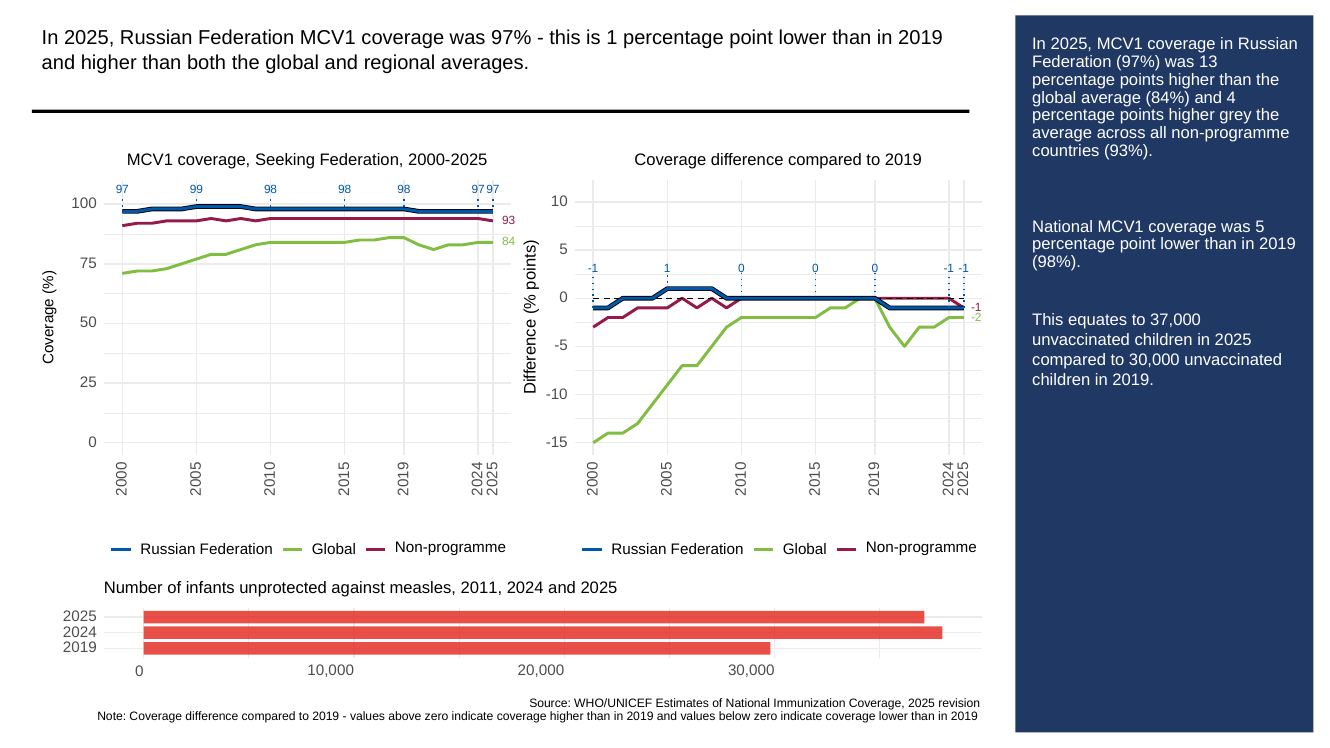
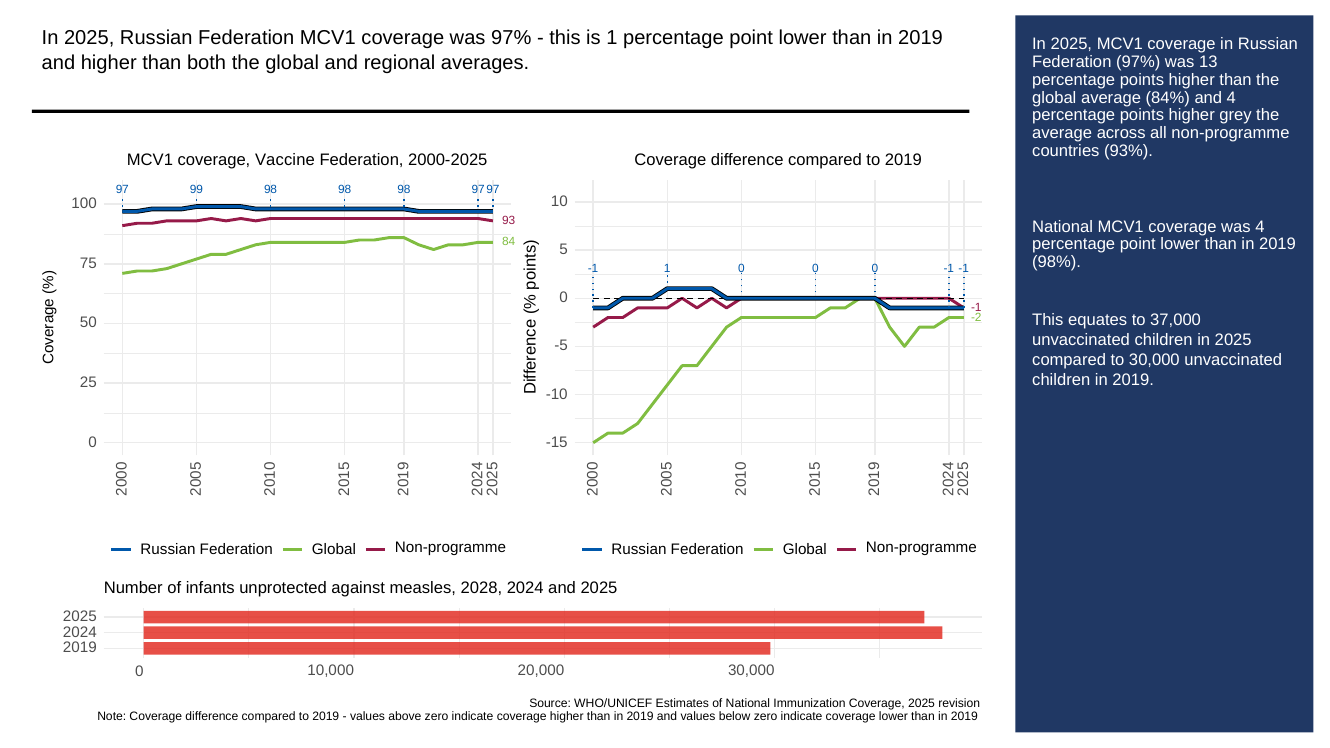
Seeking: Seeking -> Vaccine
was 5: 5 -> 4
2011: 2011 -> 2028
